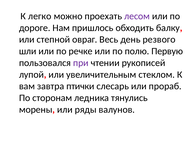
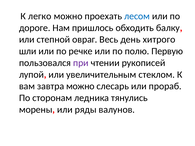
лесом colour: purple -> blue
резвого: резвого -> хитрого
завтра птички: птички -> можно
